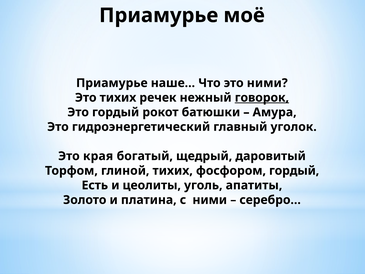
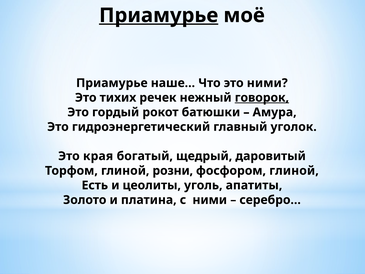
Приамурье at (159, 15) underline: none -> present
глиной тихих: тихих -> розни
фосфором гордый: гордый -> глиной
